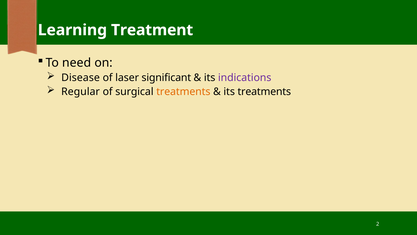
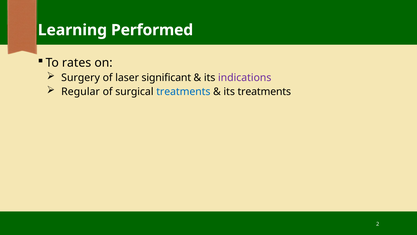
Treatment: Treatment -> Performed
need: need -> rates
Disease: Disease -> Surgery
treatments at (183, 91) colour: orange -> blue
